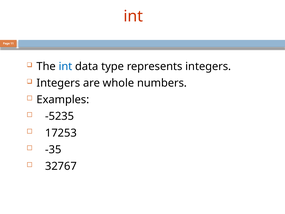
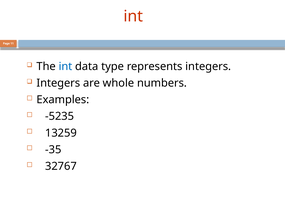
17253: 17253 -> 13259
